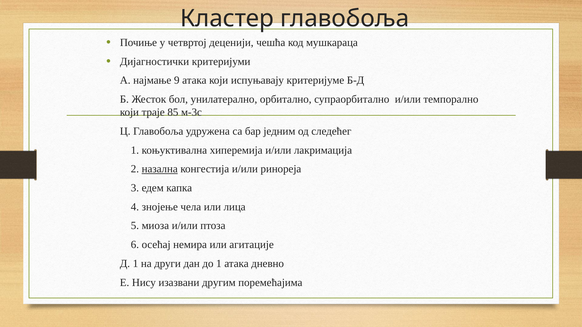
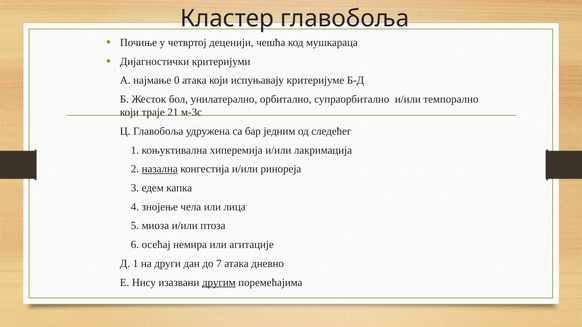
9: 9 -> 0
85: 85 -> 21
до 1: 1 -> 7
другим underline: none -> present
